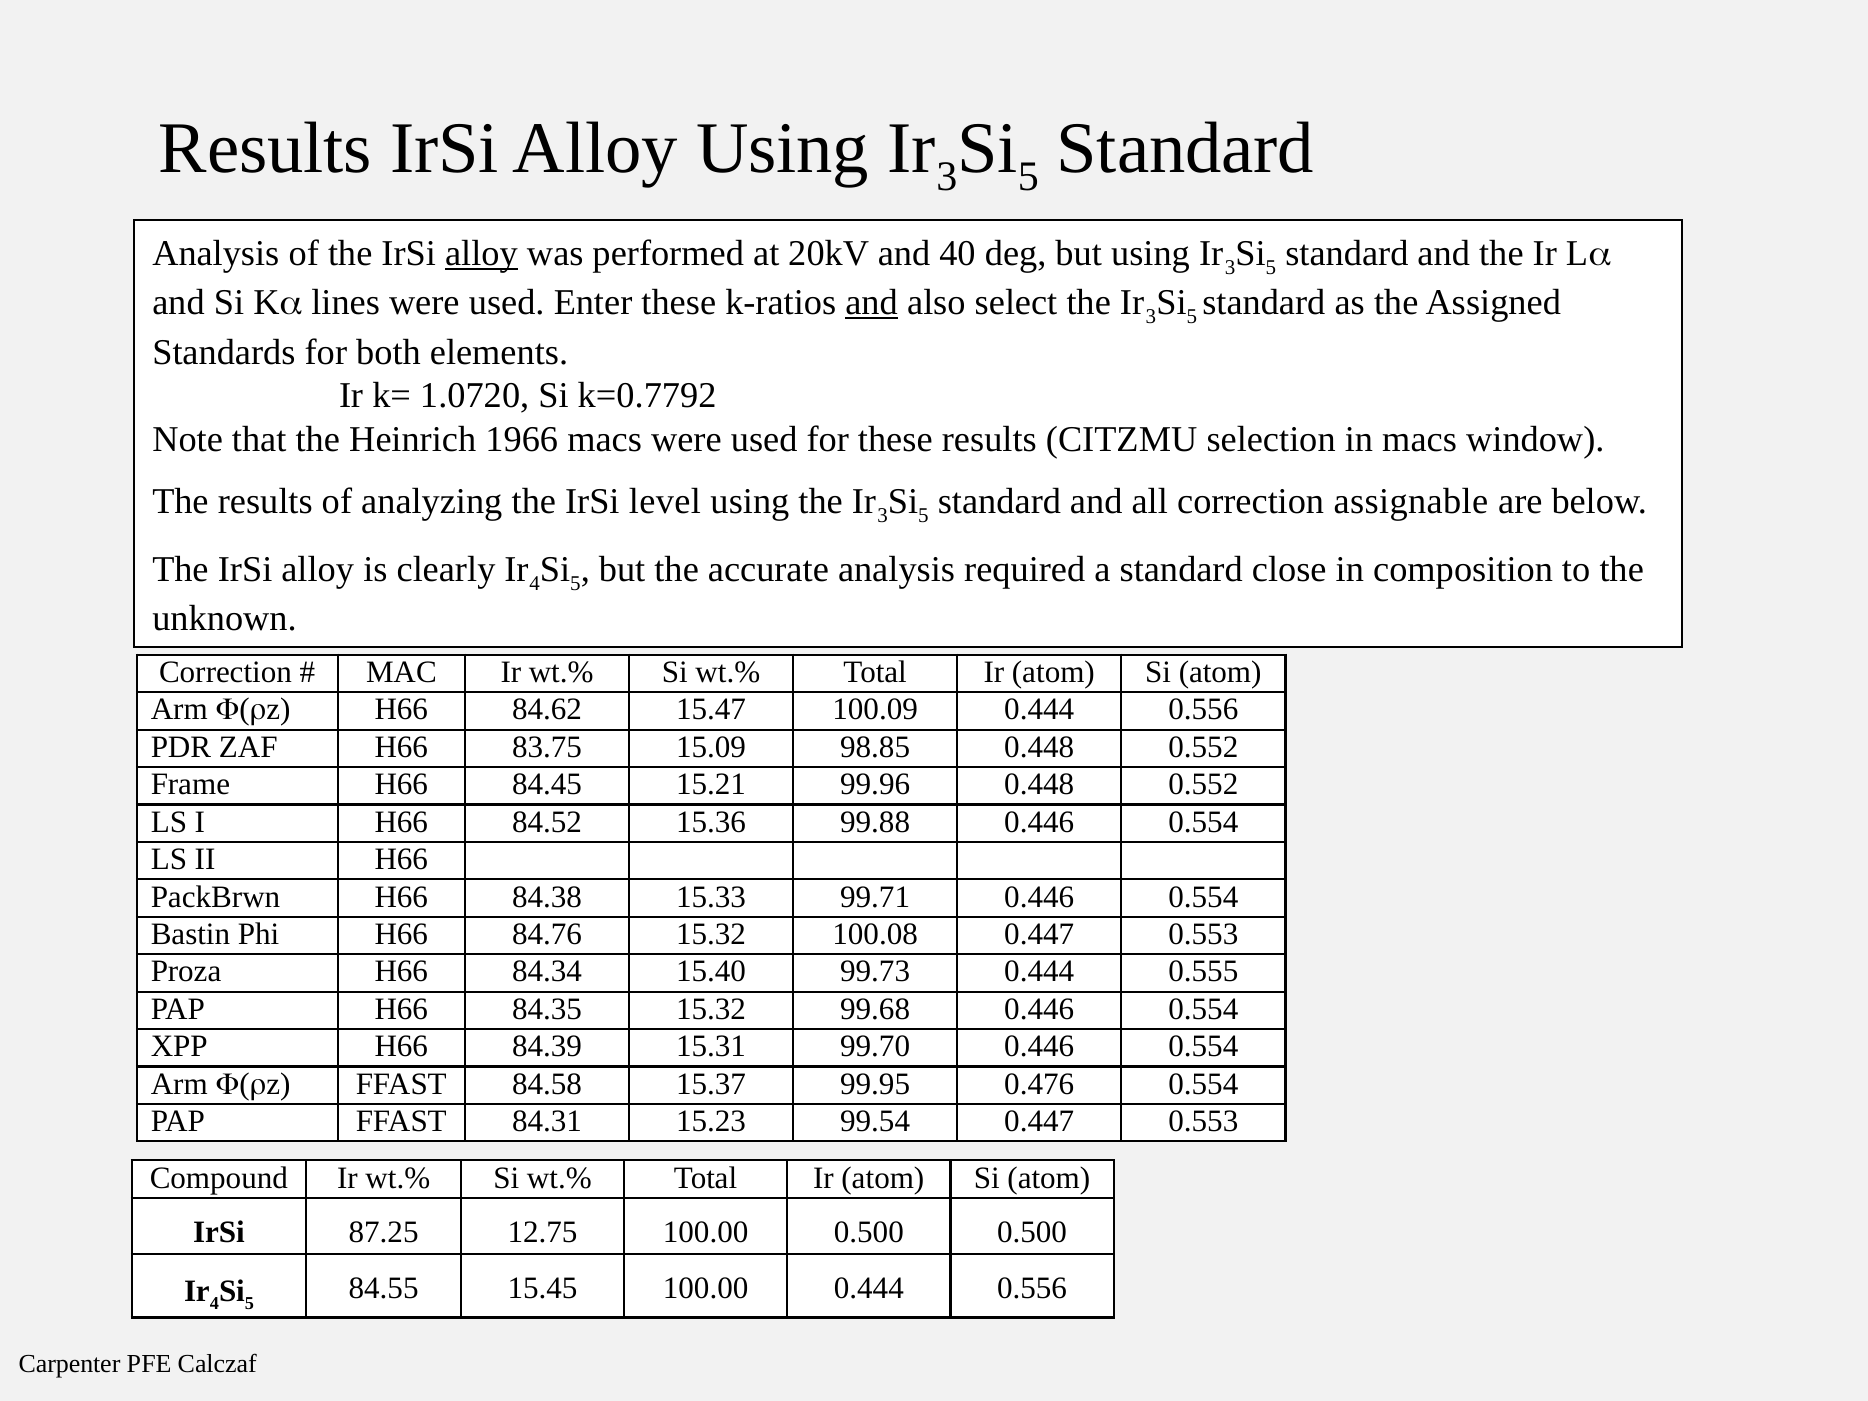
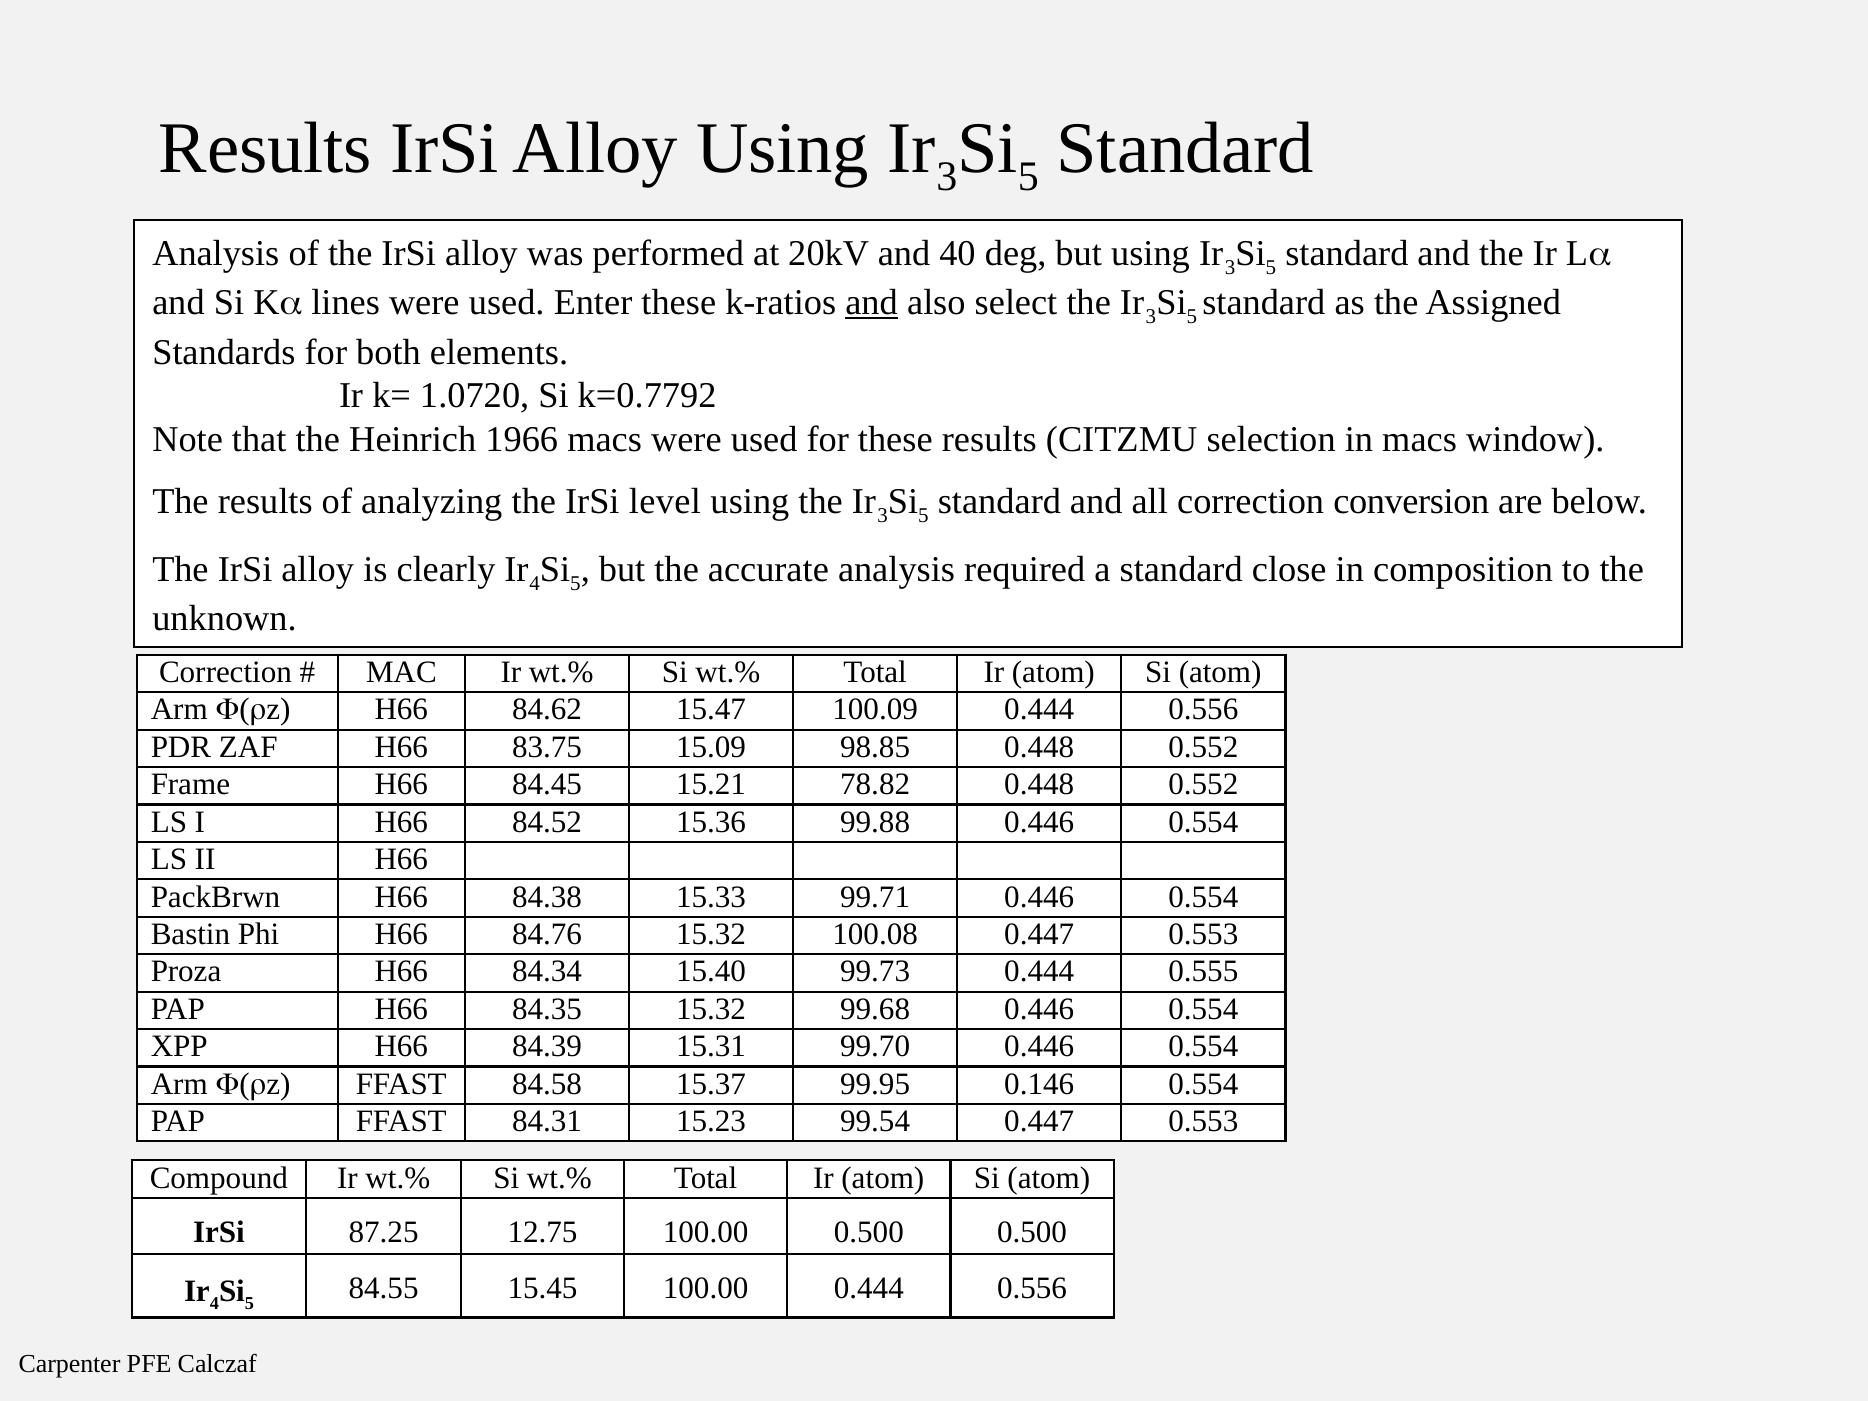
alloy at (481, 253) underline: present -> none
assignable: assignable -> conversion
99.96: 99.96 -> 78.82
0.476: 0.476 -> 0.146
